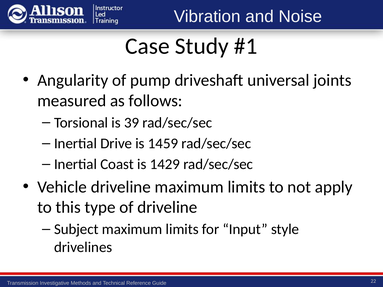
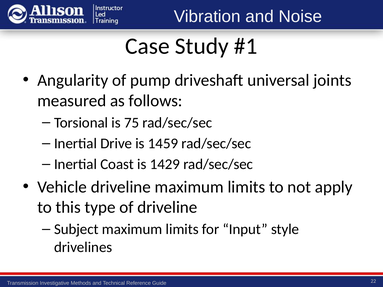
39: 39 -> 75
